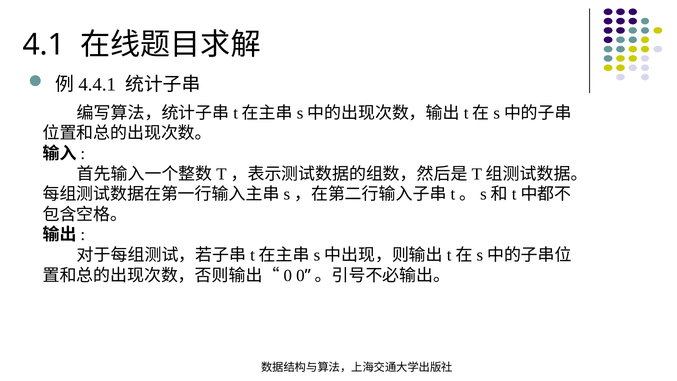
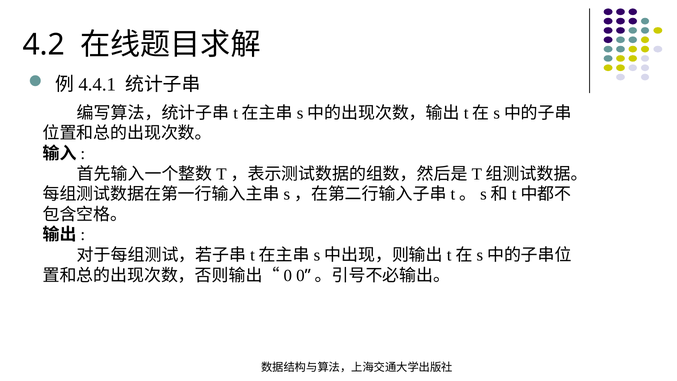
4.1: 4.1 -> 4.2
